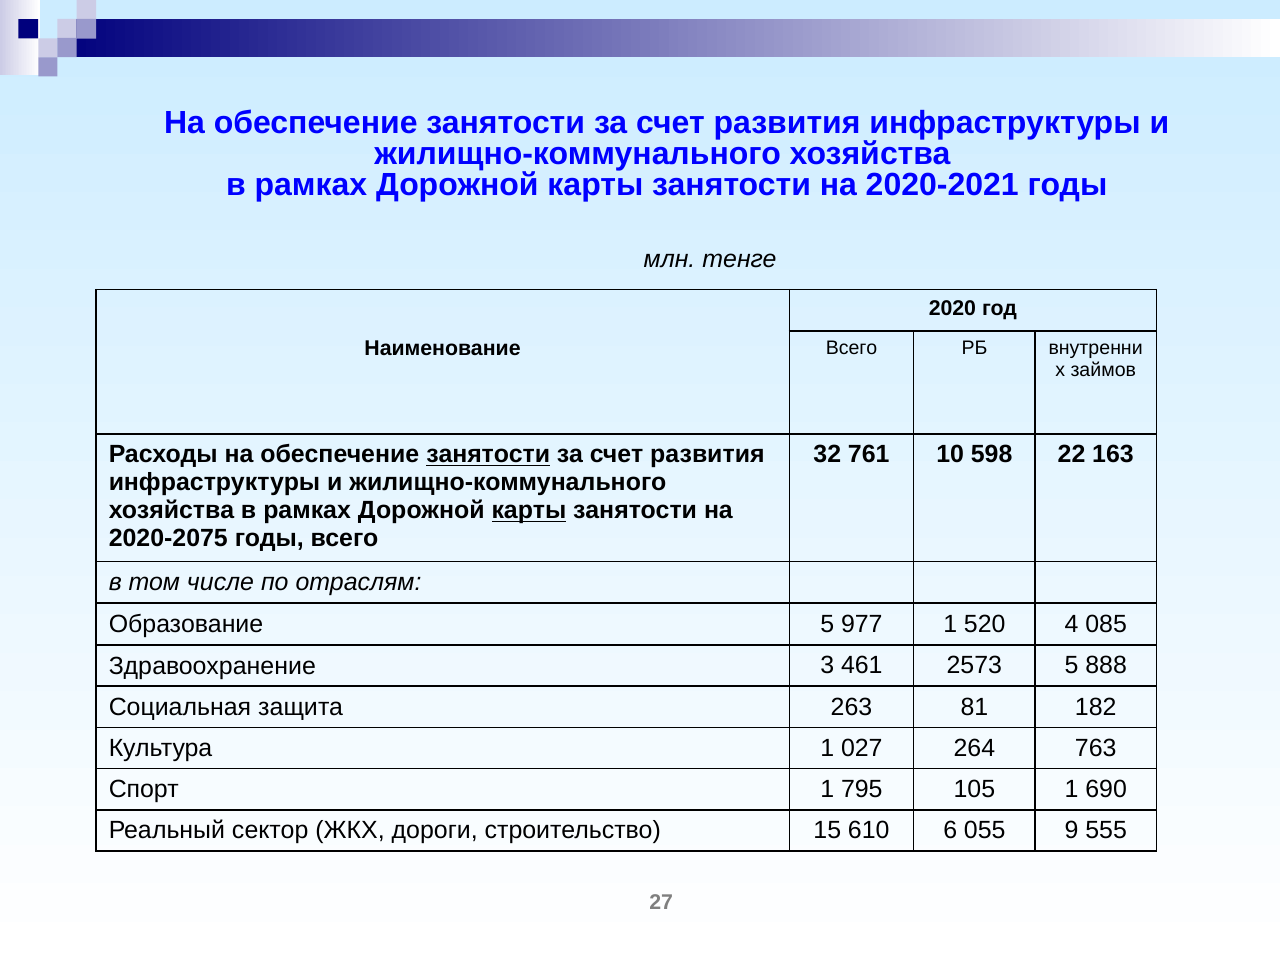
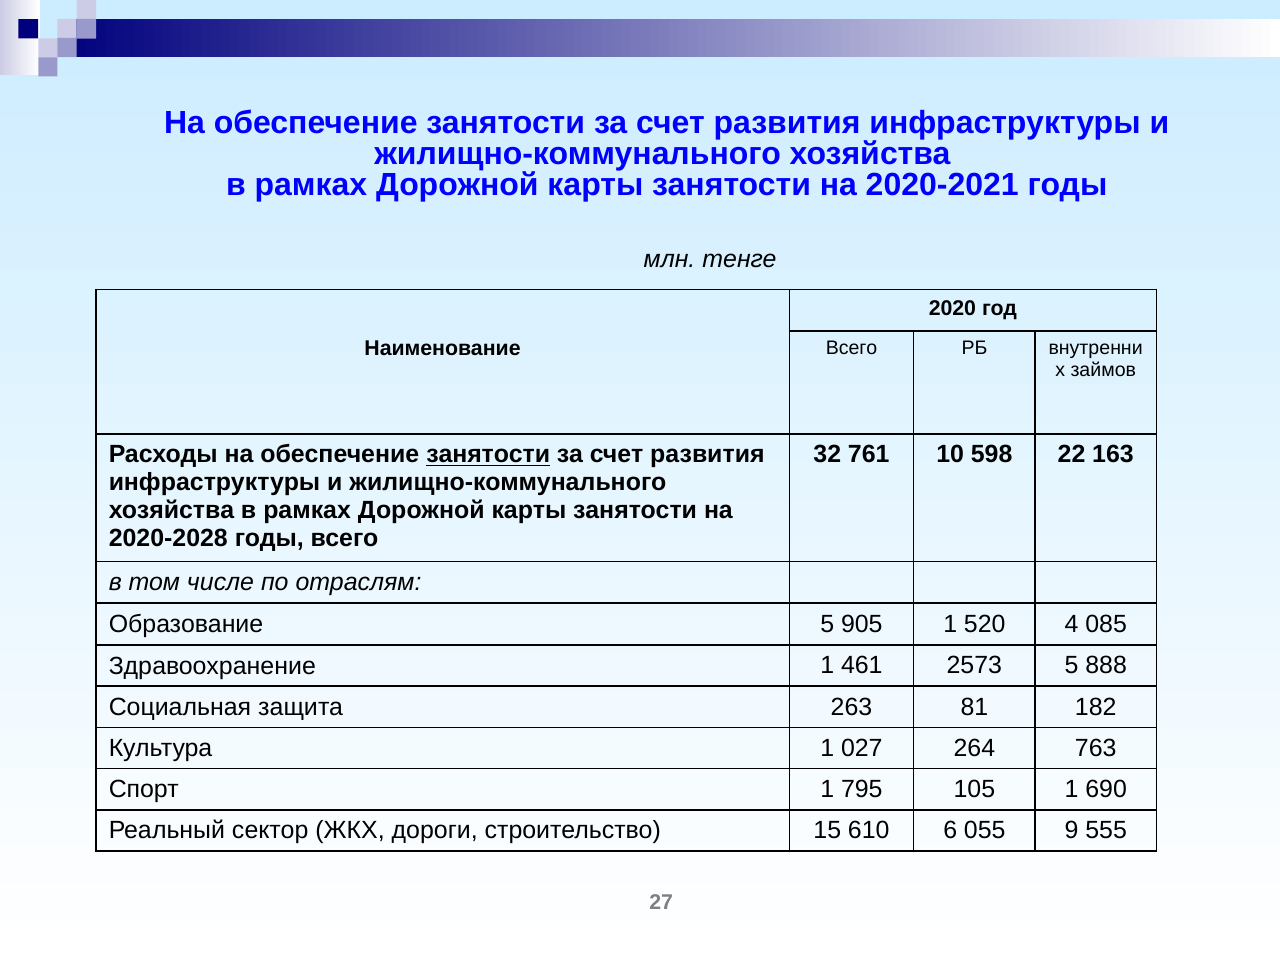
карты at (529, 511) underline: present -> none
2020-2075: 2020-2075 -> 2020-2028
977: 977 -> 905
Здравоохранение 3: 3 -> 1
